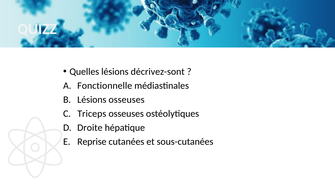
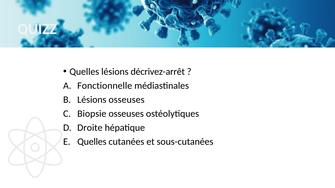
décrivez-sont: décrivez-sont -> décrivez-arrêt
Triceps: Triceps -> Biopsie
Reprise at (92, 142): Reprise -> Quelles
